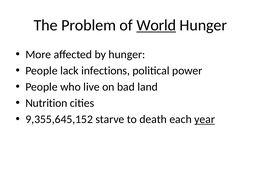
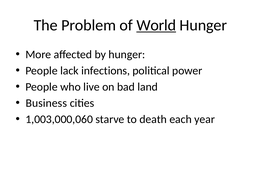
Nutrition: Nutrition -> Business
9,355,645,152: 9,355,645,152 -> 1,003,000,060
year underline: present -> none
